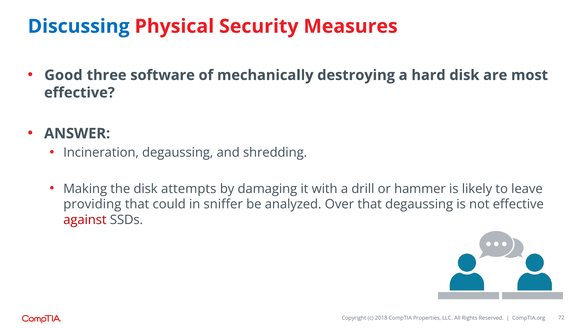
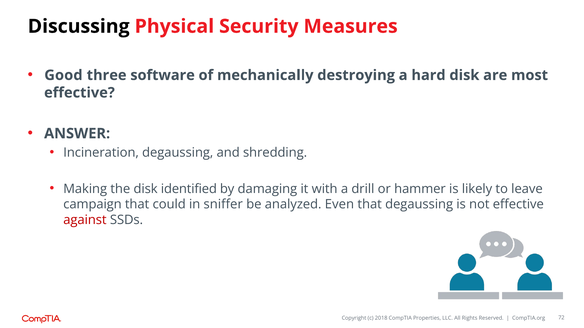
Discussing colour: blue -> black
attempts: attempts -> identified
providing: providing -> campaign
Over: Over -> Even
